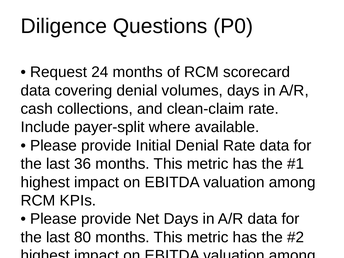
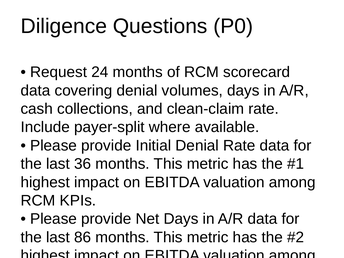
80: 80 -> 86
